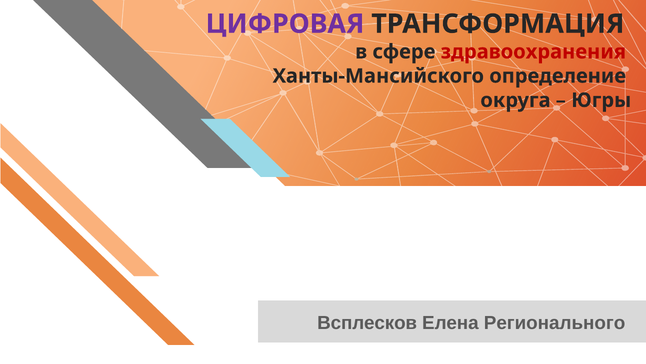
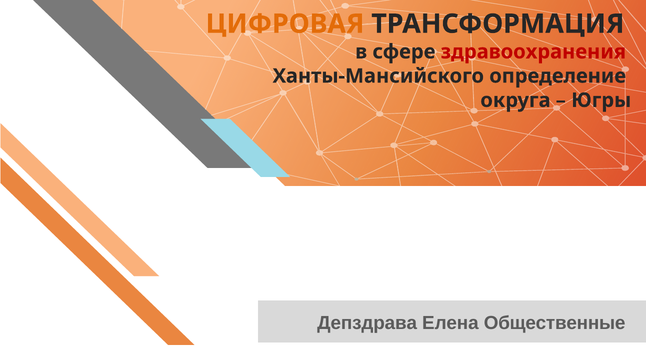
ЦИФРОВАЯ colour: purple -> orange
Всплесков: Всплесков -> Депздрава
Регионального: Регионального -> Общественные
